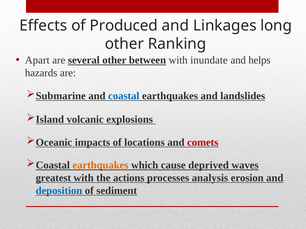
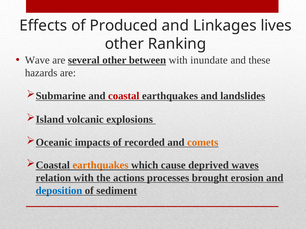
long: long -> lives
Apart: Apart -> Wave
helps: helps -> these
coastal colour: blue -> red
locations: locations -> recorded
comets colour: red -> orange
greatest: greatest -> relation
analysis: analysis -> brought
